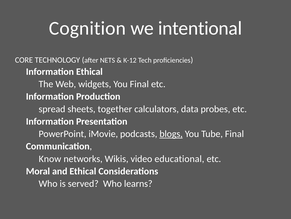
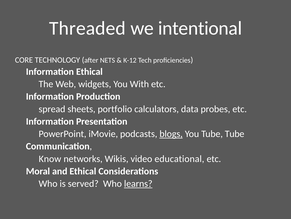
Cognition: Cognition -> Threaded
You Final: Final -> With
together: together -> portfolio
Tube Final: Final -> Tube
learns underline: none -> present
